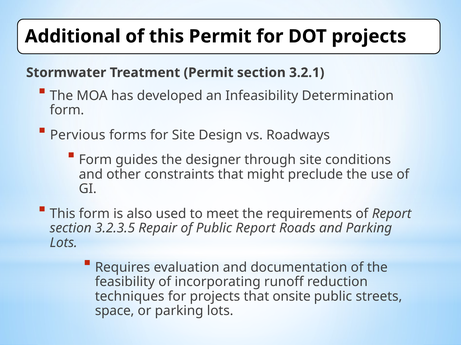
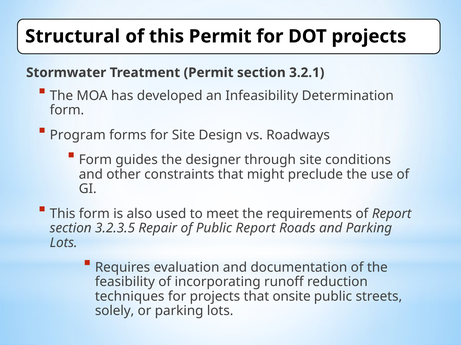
Additional: Additional -> Structural
Pervious: Pervious -> Program
space: space -> solely
